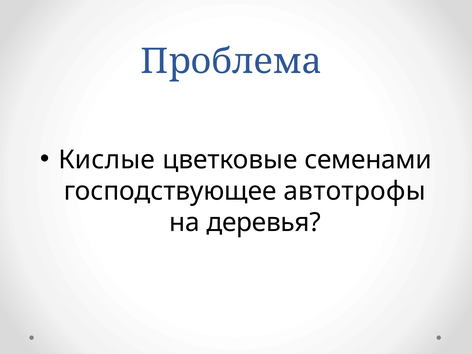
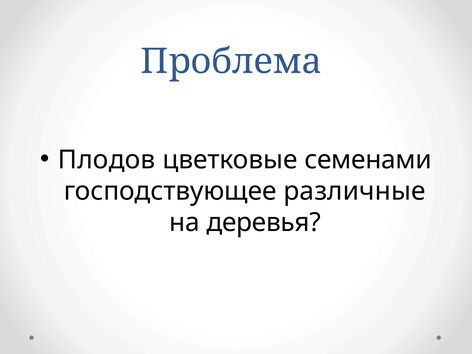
Кислые: Кислые -> Плодов
автотрофы: автотрофы -> различные
